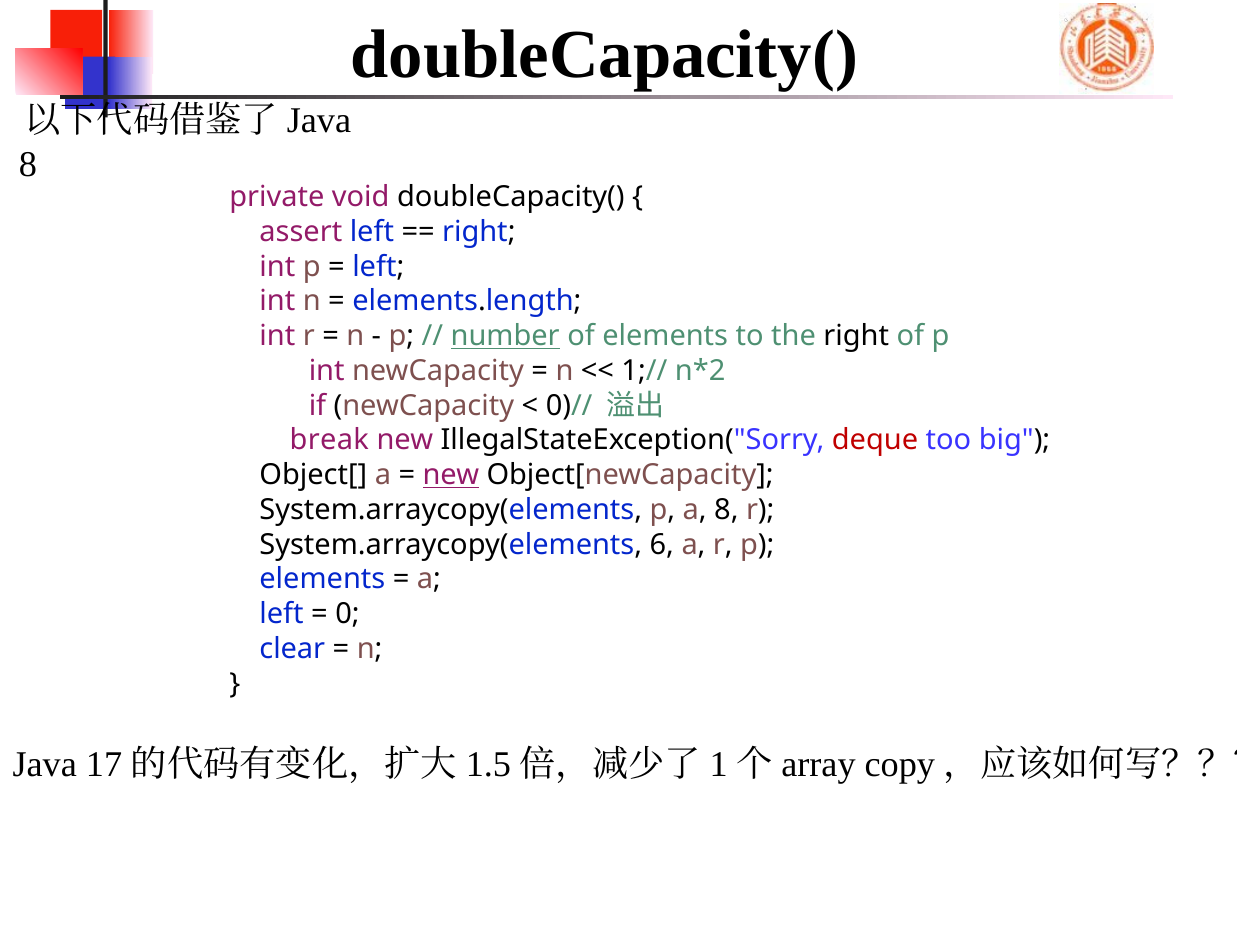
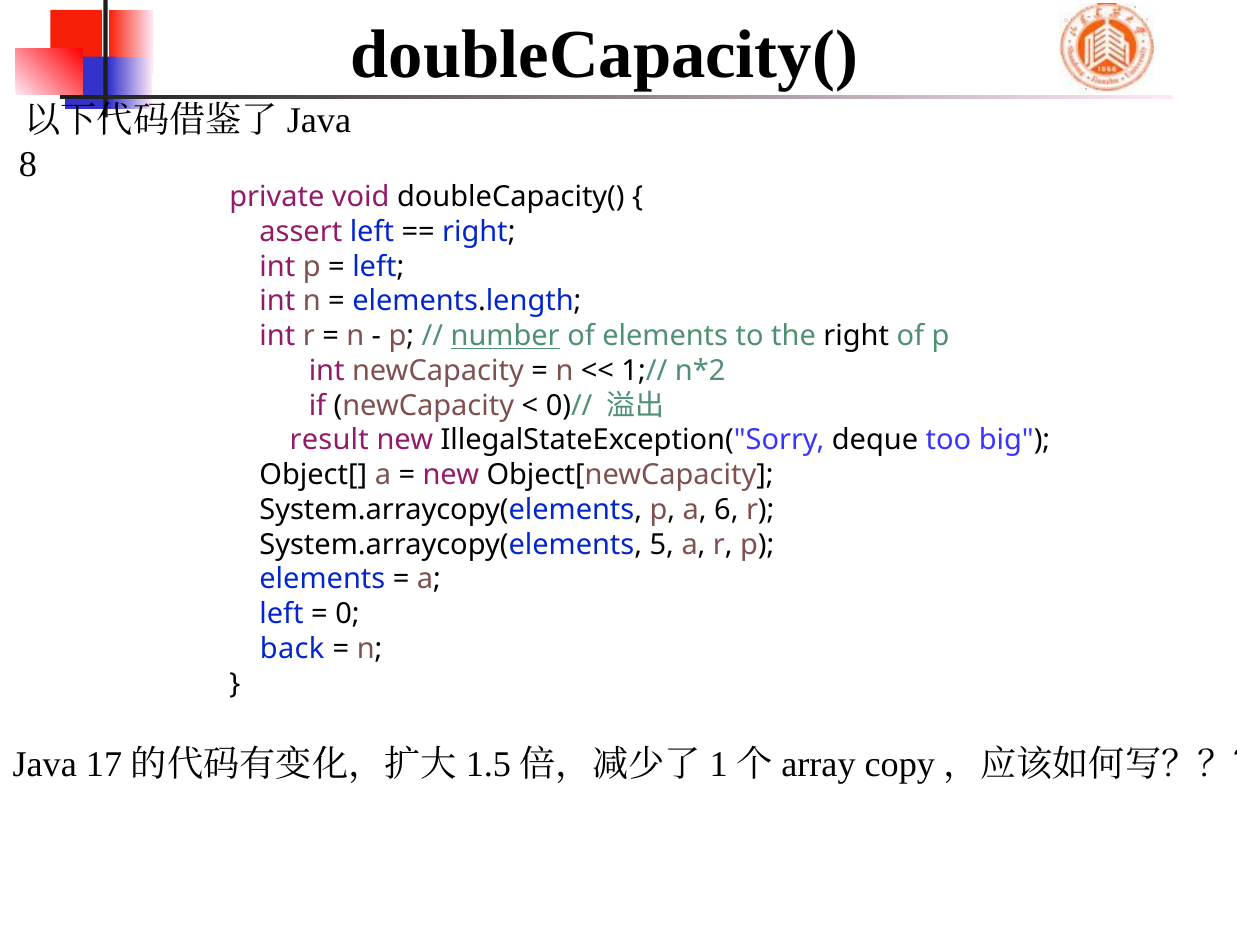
break: break -> result
deque colour: red -> black
new at (451, 475) underline: present -> none
a 8: 8 -> 6
6: 6 -> 5
clear: clear -> back
